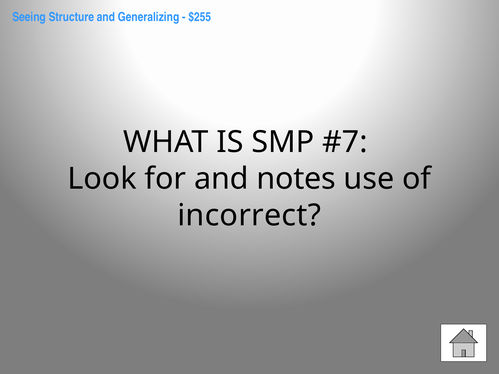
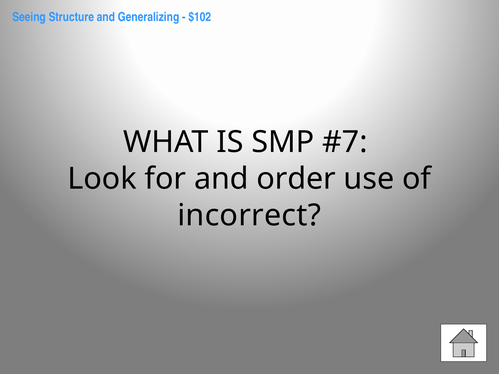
$255: $255 -> $102
notes: notes -> order
